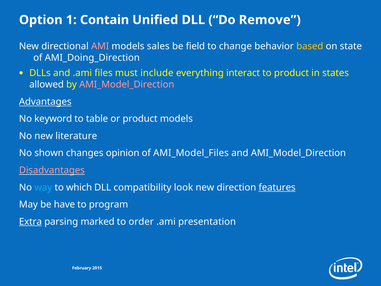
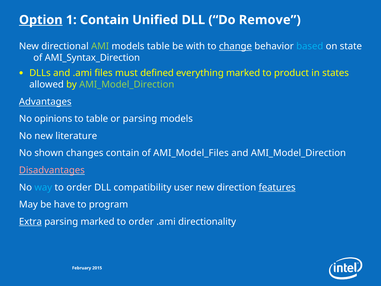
Option underline: none -> present
AMI colour: pink -> light green
models sales: sales -> table
field: field -> with
change underline: none -> present
based colour: yellow -> light blue
AMI_Doing_Direction: AMI_Doing_Direction -> AMI_Syntax_Direction
include: include -> defined
everything interact: interact -> marked
AMI_Model_Direction at (127, 84) colour: pink -> light green
keyword: keyword -> opinions
or product: product -> parsing
changes opinion: opinion -> contain
which at (79, 187): which -> order
look: look -> user
presentation: presentation -> directionality
